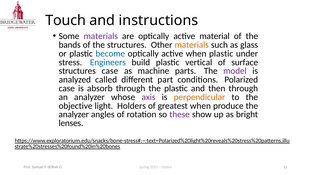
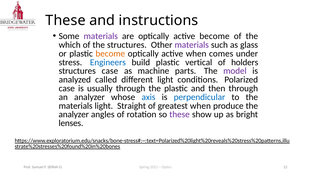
Touch at (66, 20): Touch -> These
active material: material -> become
bands: bands -> which
materials at (192, 45) colour: orange -> purple
become at (110, 54) colour: blue -> orange
when plastic: plastic -> comes
surface: surface -> holders
different part: part -> light
absorb: absorb -> usually
axis colour: purple -> blue
perpendicular colour: orange -> blue
objective at (76, 106): objective -> materials
Holders: Holders -> Straight
